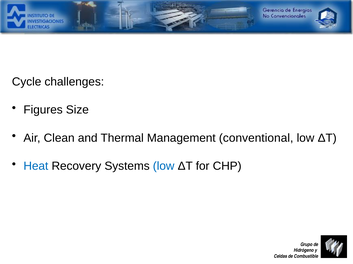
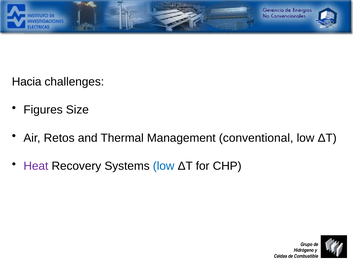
Cycle: Cycle -> Hacia
Clean: Clean -> Retos
Heat colour: blue -> purple
